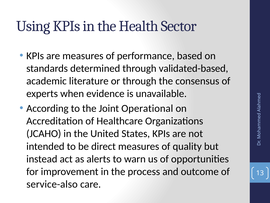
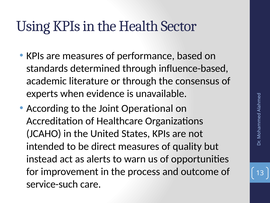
validated-based: validated-based -> influence-based
service-also: service-also -> service-such
